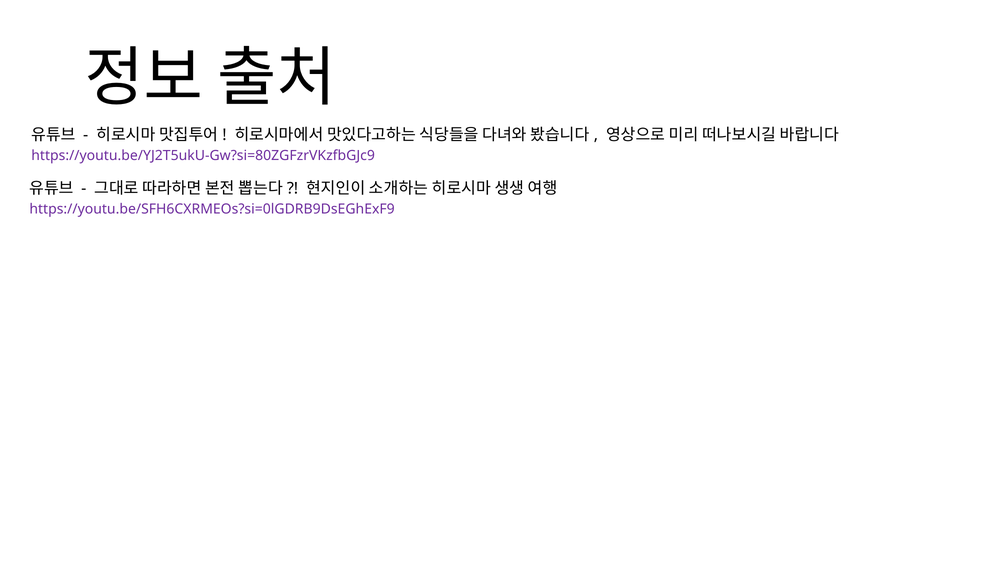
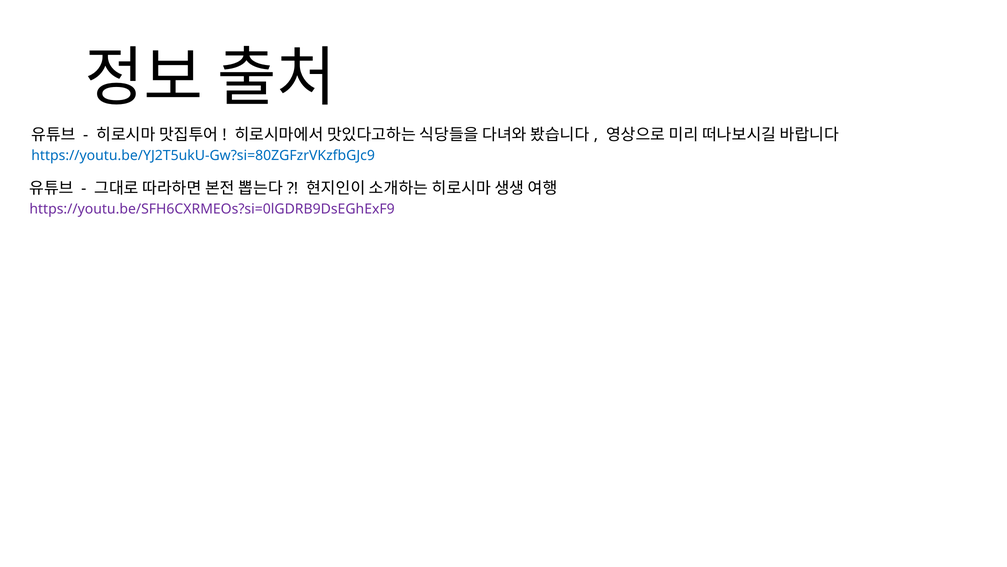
https://youtu.be/YJ2T5ukU-Gw?si=80ZGFzrVKzfbGJc9 colour: purple -> blue
